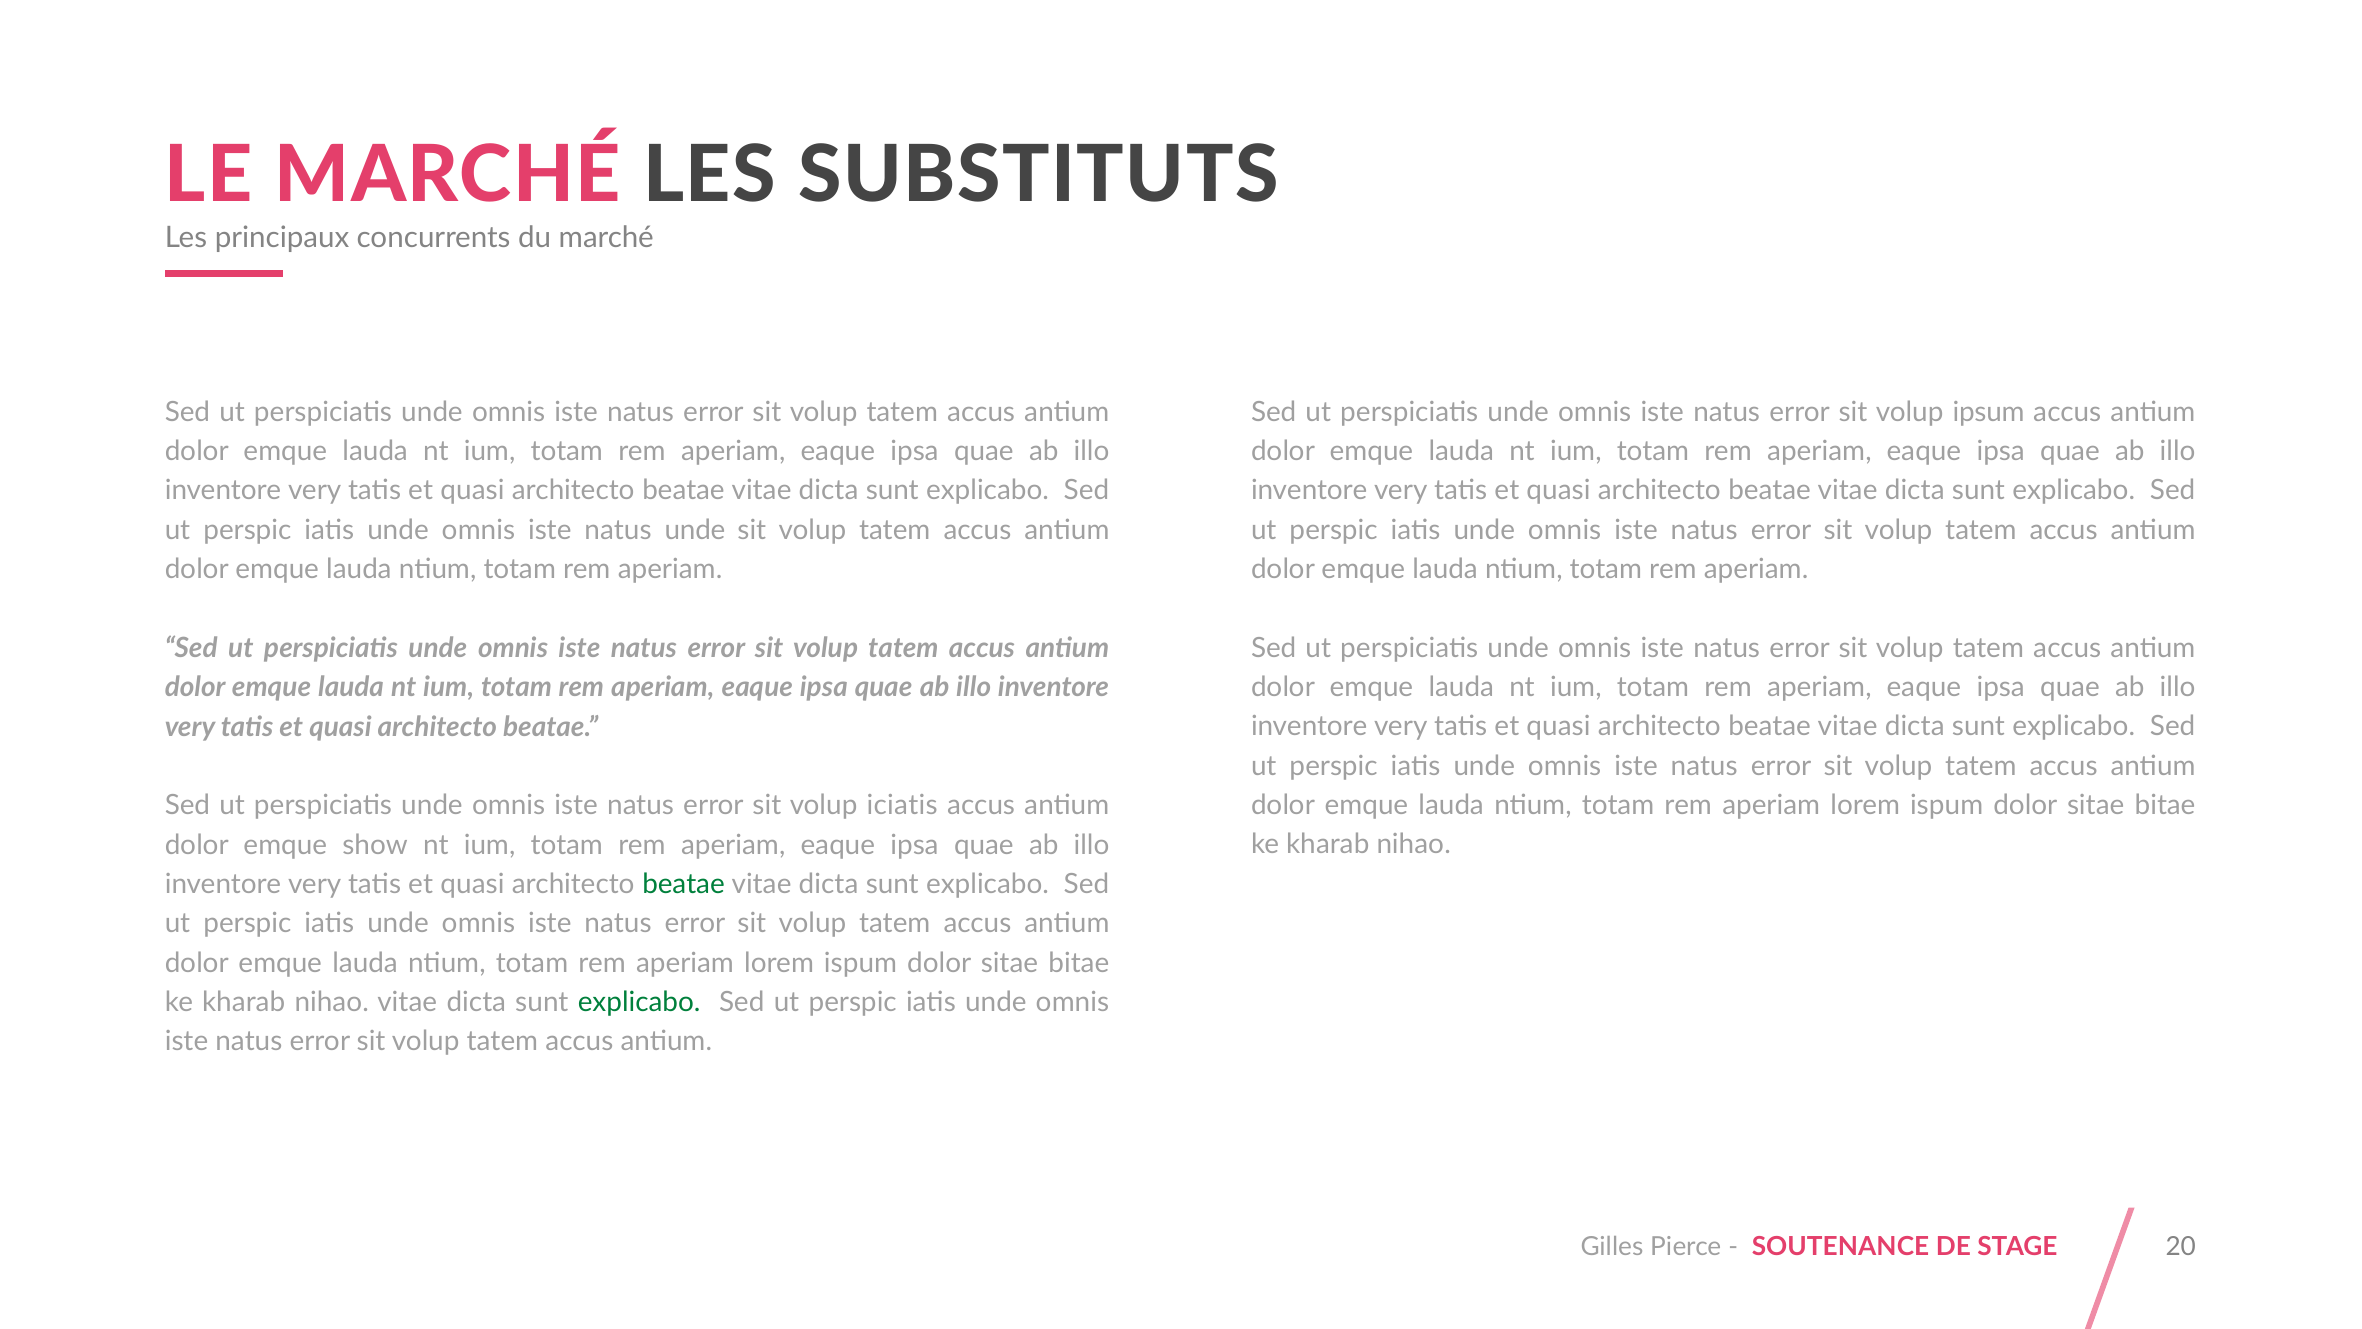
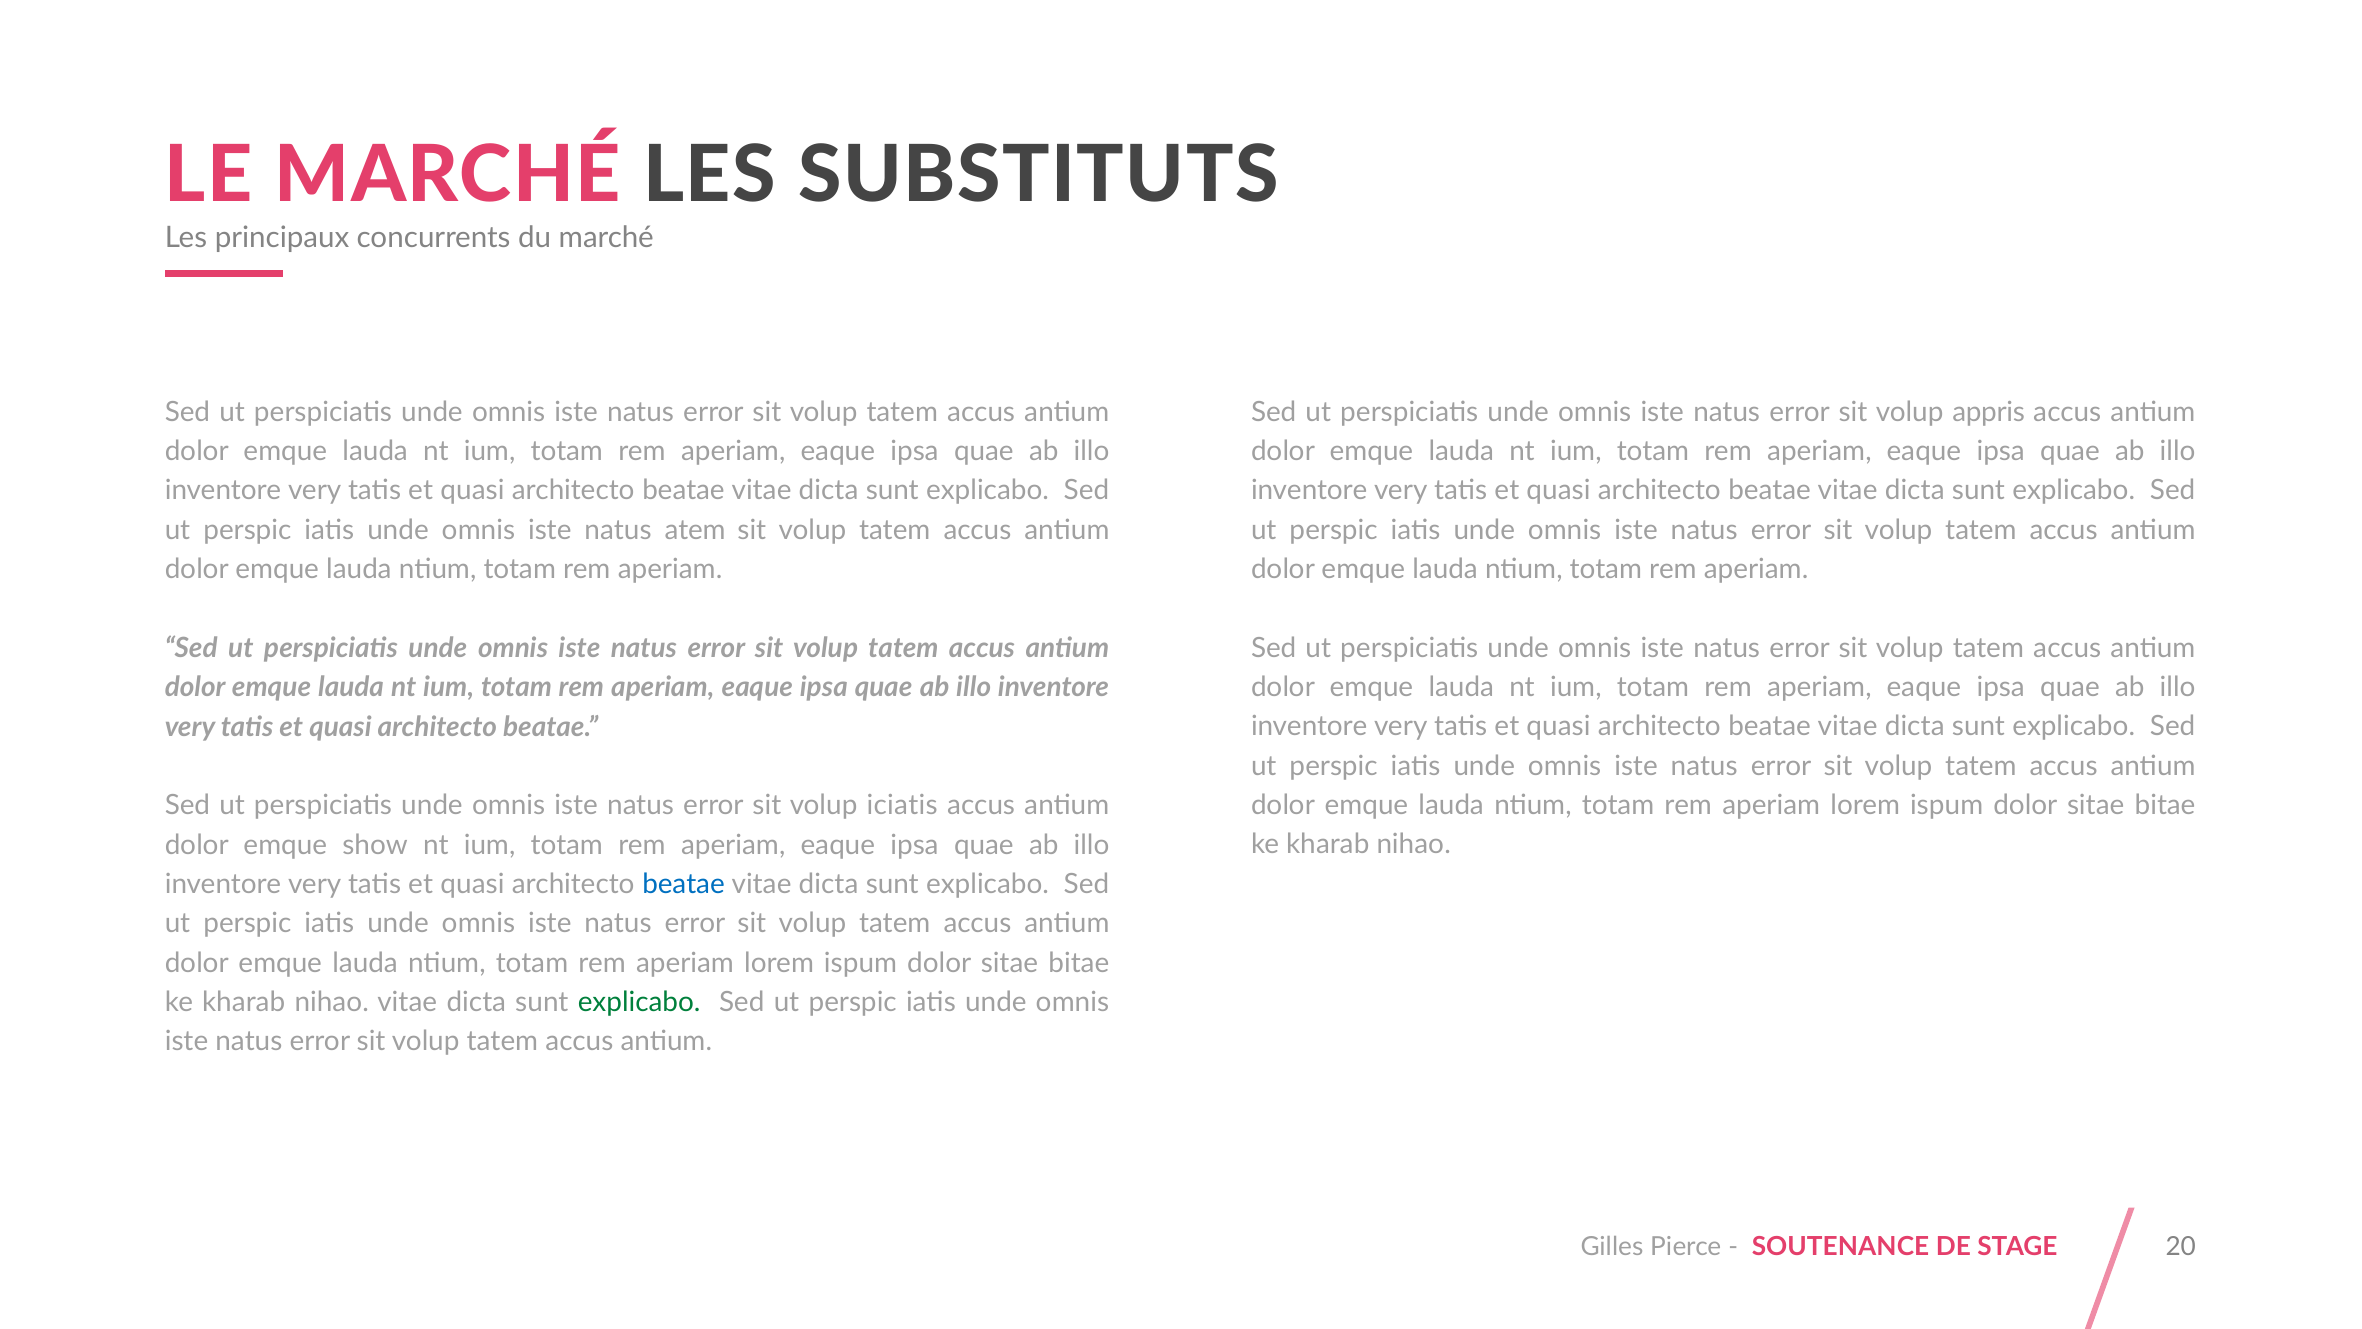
ipsum: ipsum -> appris
natus unde: unde -> atem
beatae at (684, 884) colour: green -> blue
